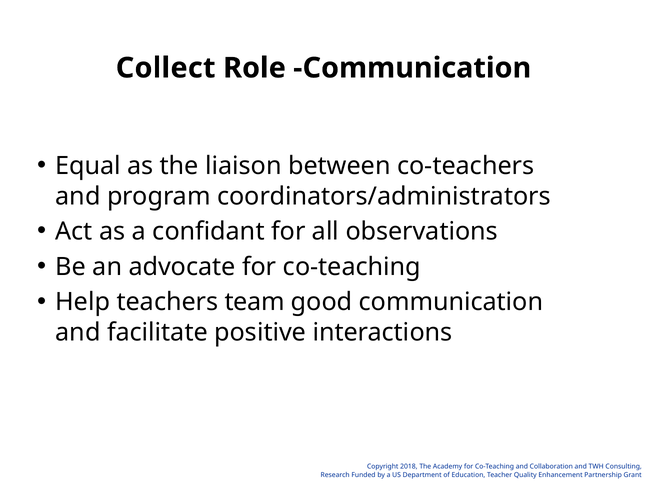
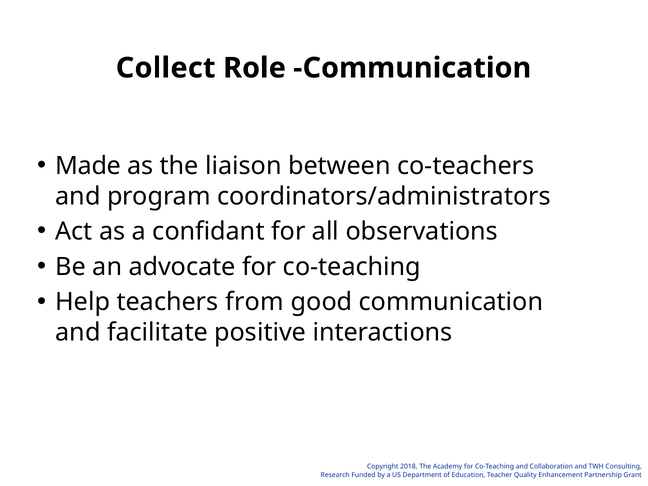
Equal: Equal -> Made
team: team -> from
